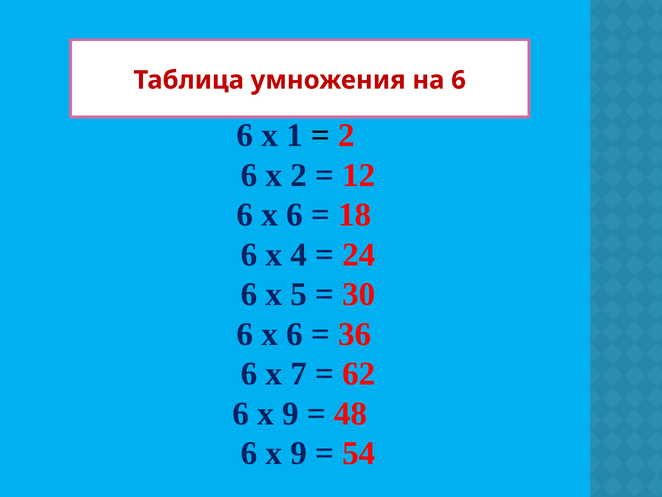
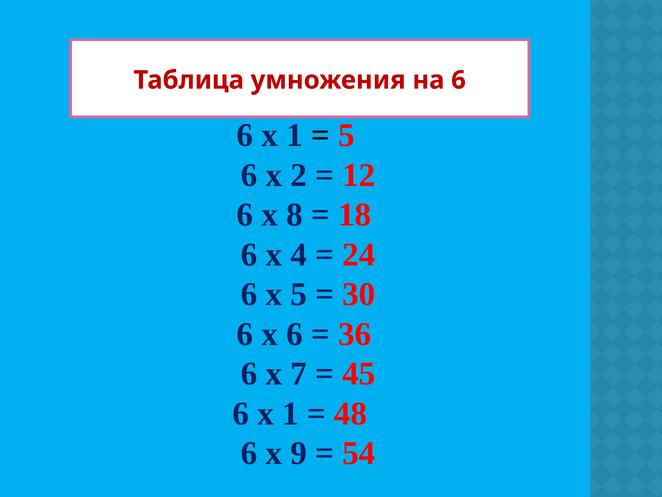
2 at (346, 135): 2 -> 5
6 at (294, 215): 6 -> 8
62: 62 -> 45
9 at (290, 413): 9 -> 1
